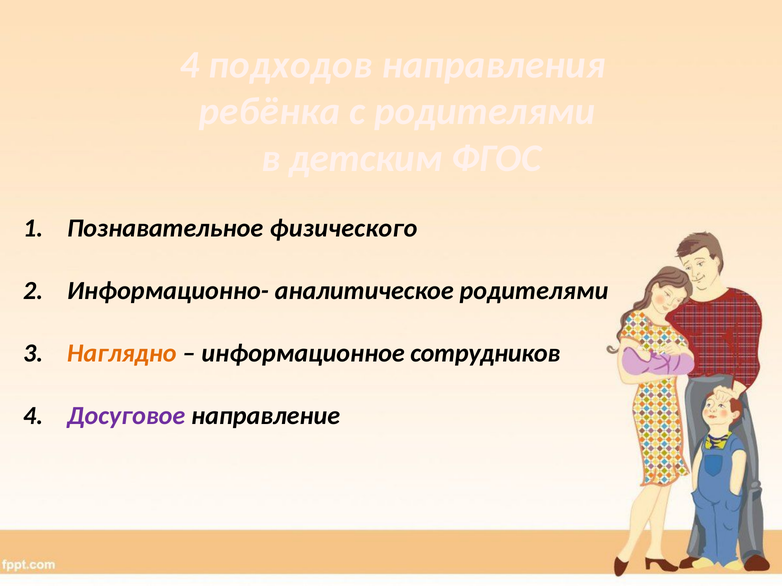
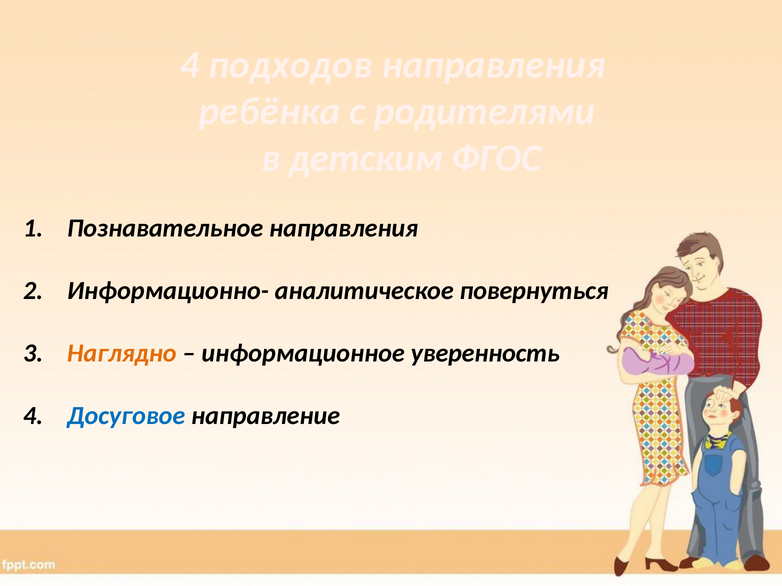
Познавательное физического: физического -> направления
аналитическое родителями: родителями -> повернуться
сотрудников: сотрудников -> уверенность
Досуговое colour: purple -> blue
